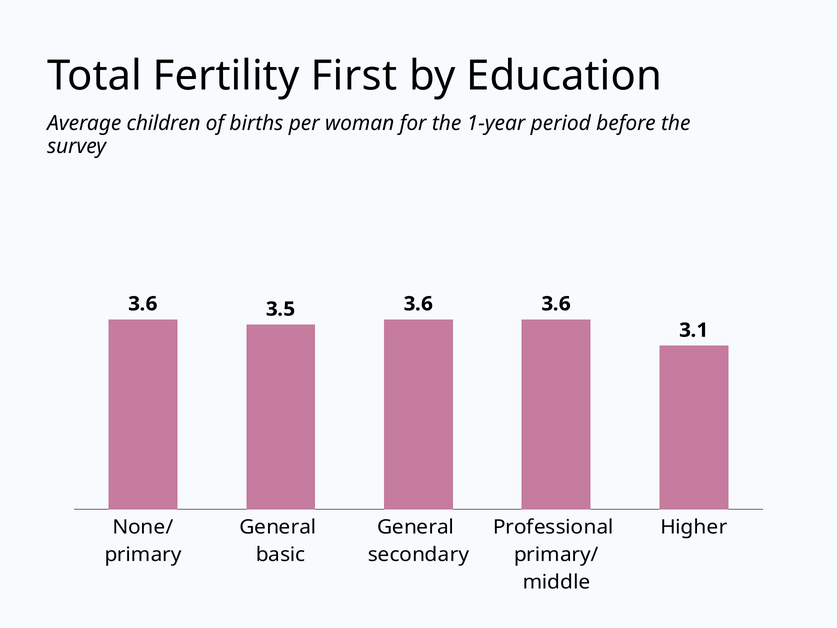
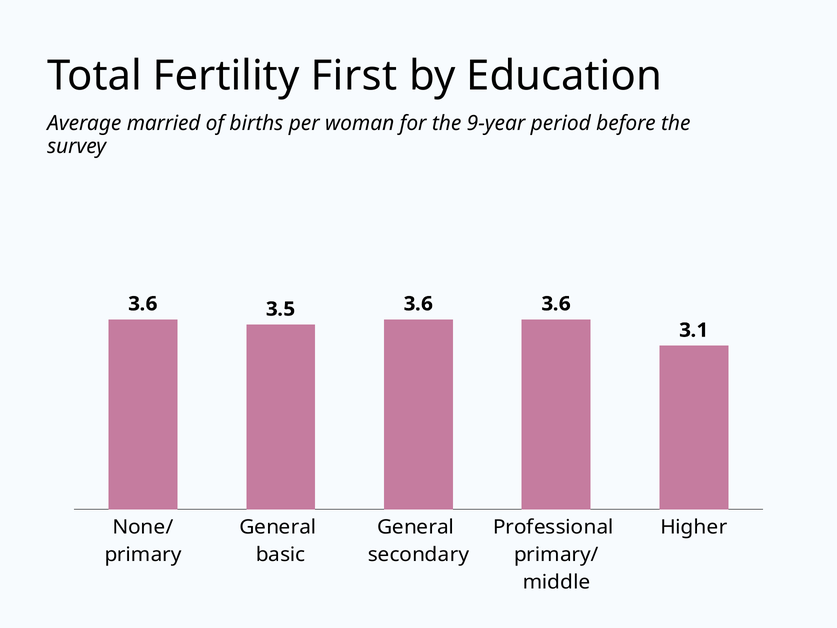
children: children -> married
1-year: 1-year -> 9-year
